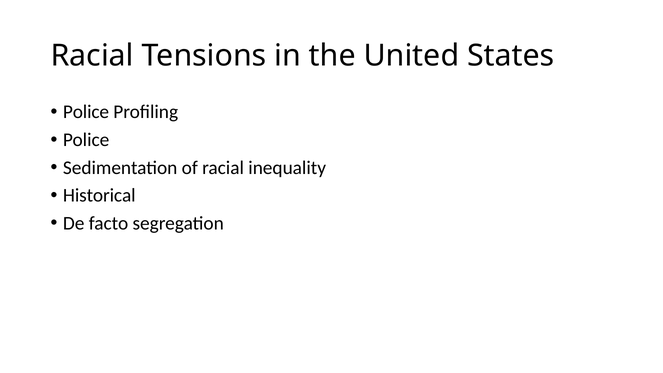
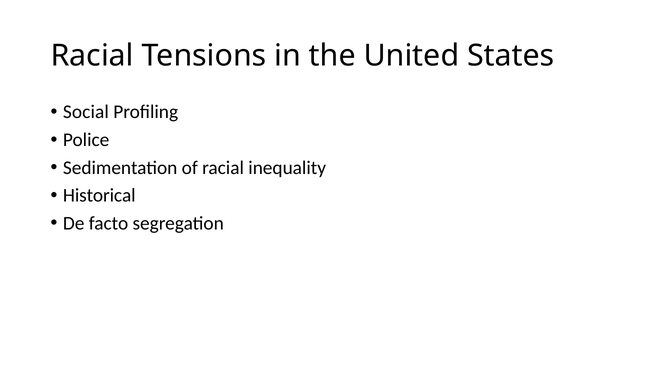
Police at (86, 112): Police -> Social
